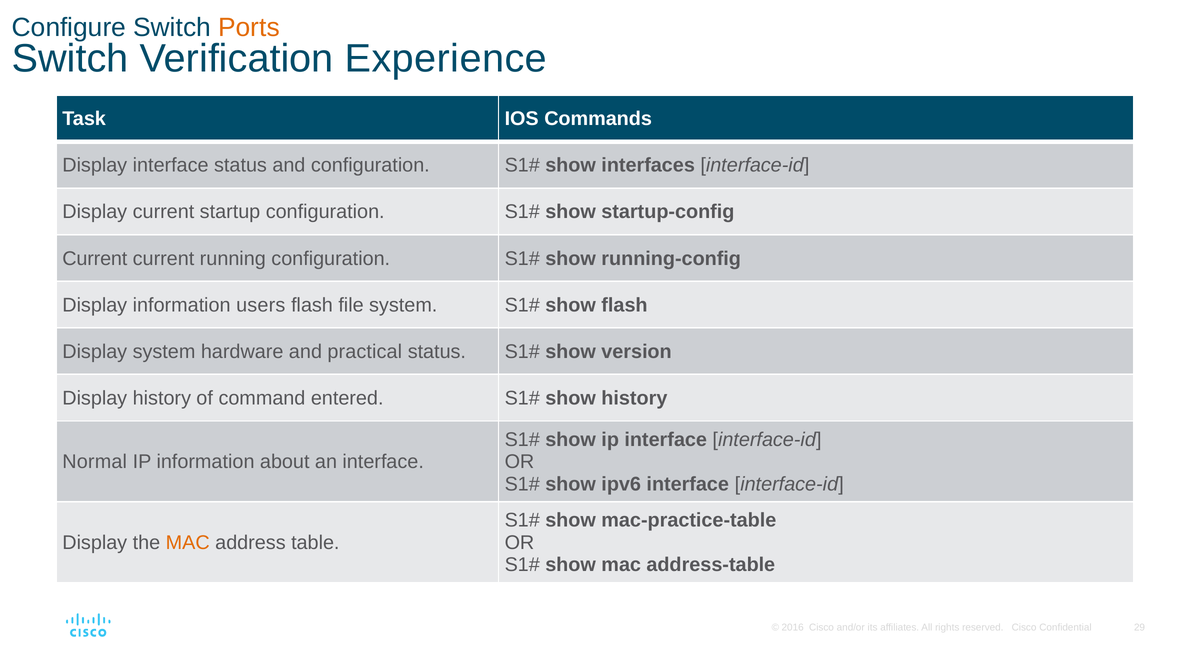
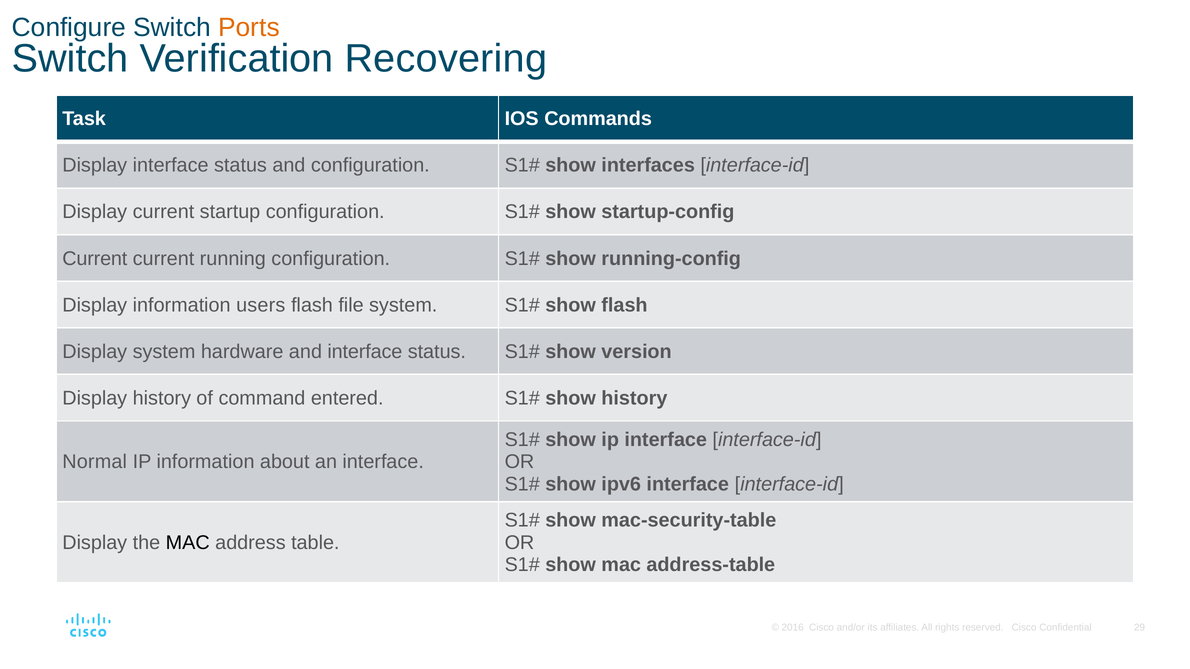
Experience: Experience -> Recovering
and practical: practical -> interface
mac-practice-table: mac-practice-table -> mac-security-table
MAC at (188, 543) colour: orange -> black
